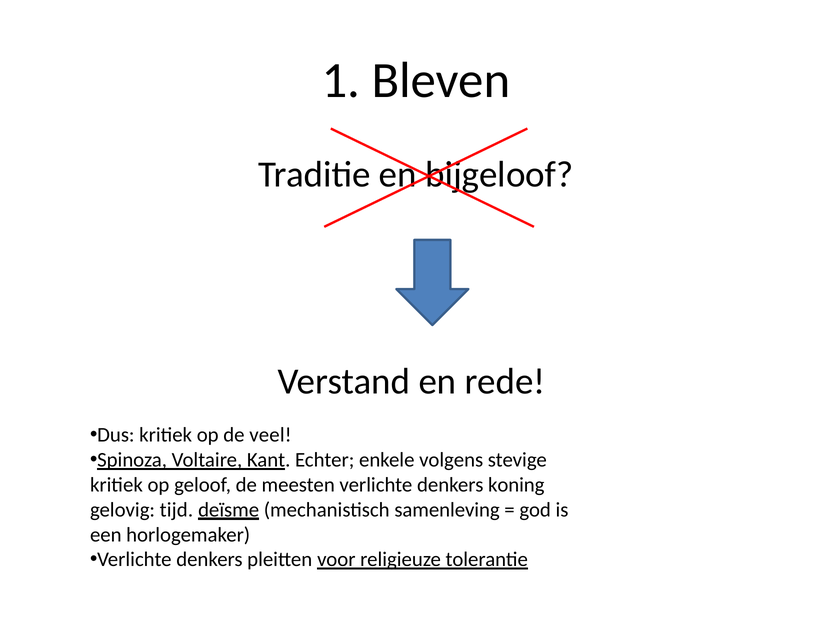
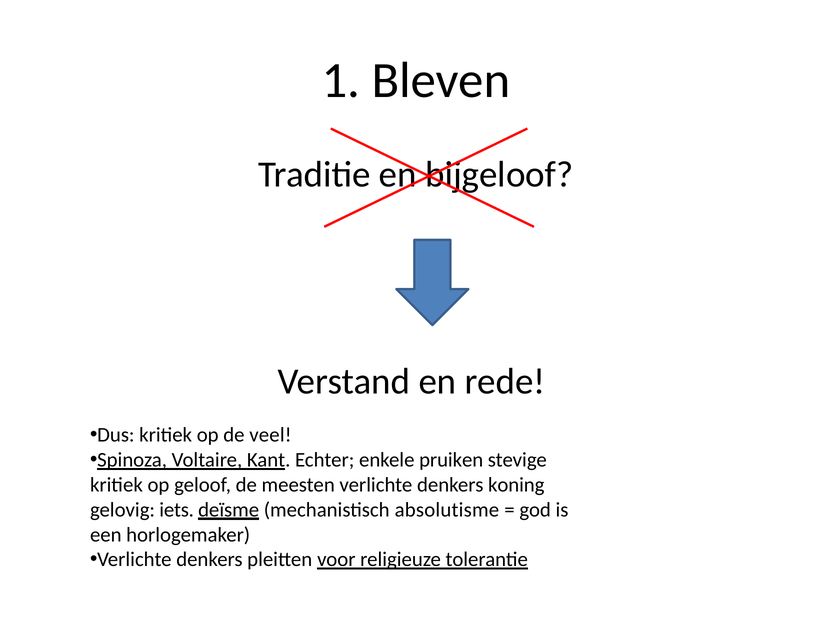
volgens: volgens -> pruiken
tijd: tijd -> iets
samenleving: samenleving -> absolutisme
